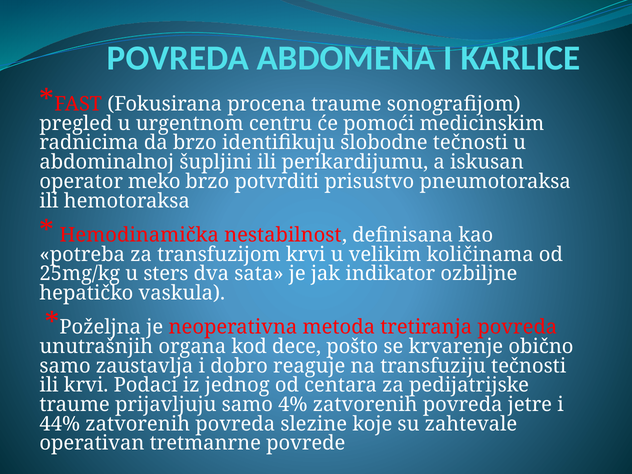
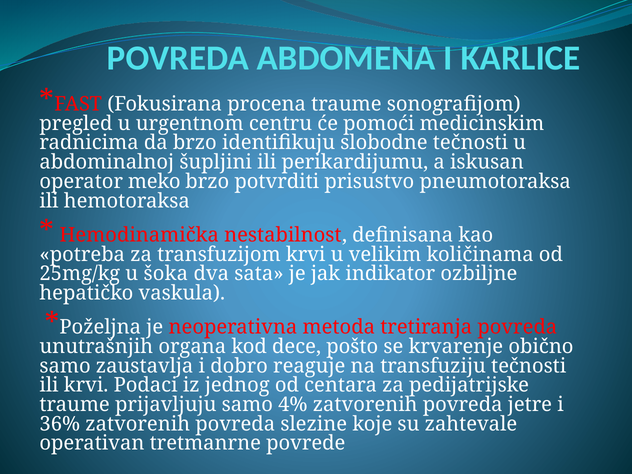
sters: sters -> šoka
44%: 44% -> 36%
